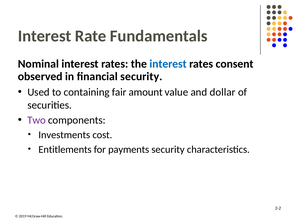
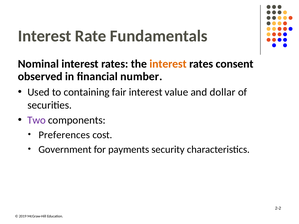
interest at (168, 64) colour: blue -> orange
financial security: security -> number
fair amount: amount -> interest
Investments: Investments -> Preferences
Entitlements: Entitlements -> Government
